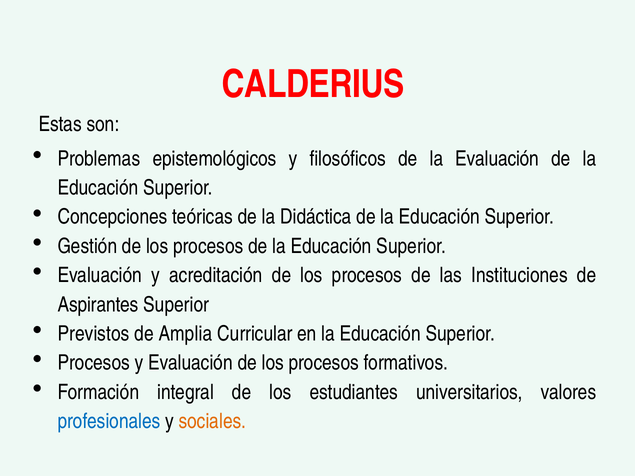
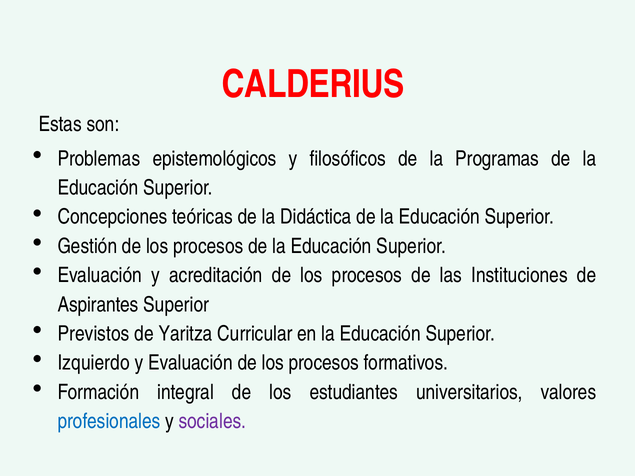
la Evaluación: Evaluación -> Programas
Amplia: Amplia -> Yaritza
Procesos at (94, 363): Procesos -> Izquierdo
sociales colour: orange -> purple
